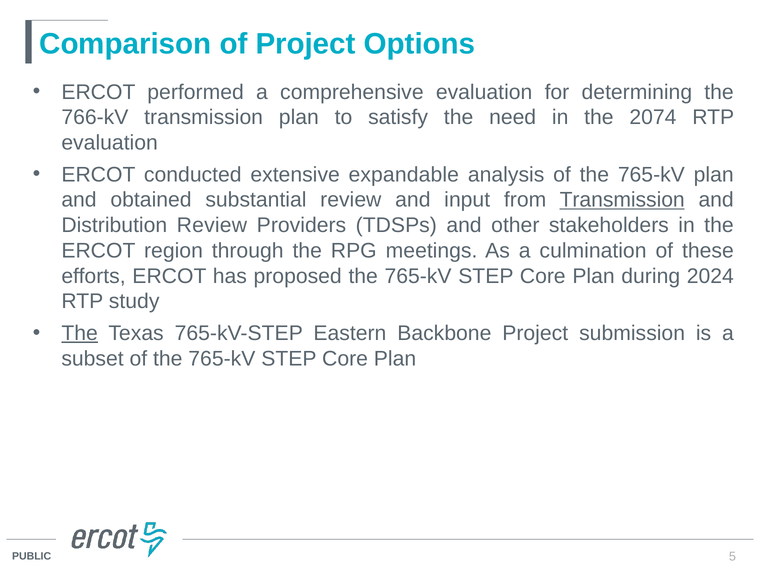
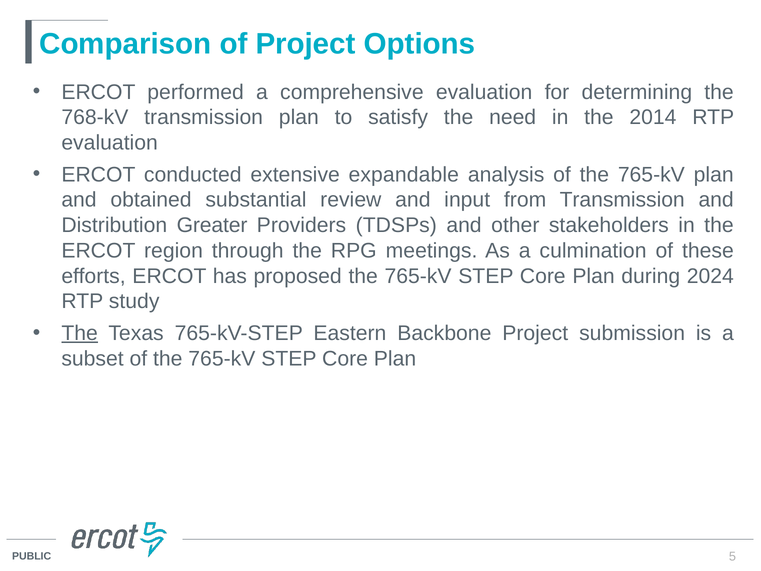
766-kV: 766-kV -> 768-kV
2074: 2074 -> 2014
Transmission at (622, 200) underline: present -> none
Distribution Review: Review -> Greater
